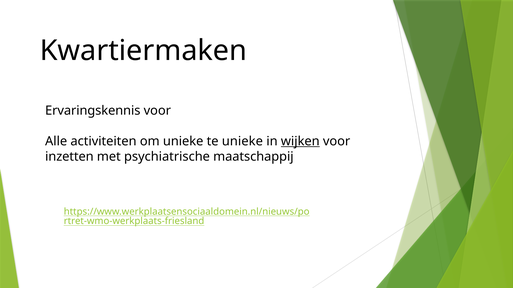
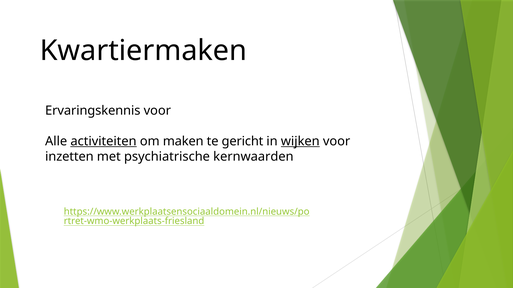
activiteiten underline: none -> present
om unieke: unieke -> maken
te unieke: unieke -> gericht
maatschappij: maatschappij -> kernwaarden
